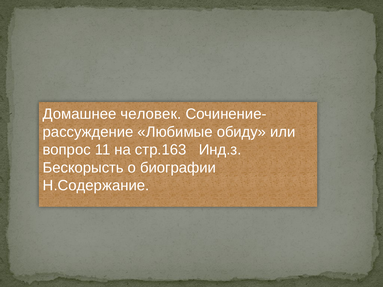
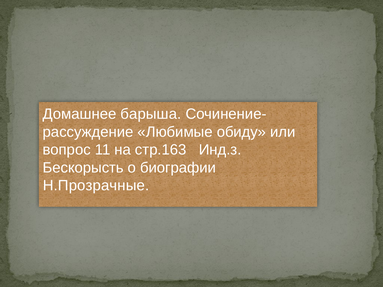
человек: человек -> барыша
Н.Содержание: Н.Содержание -> Н.Прозрачные
